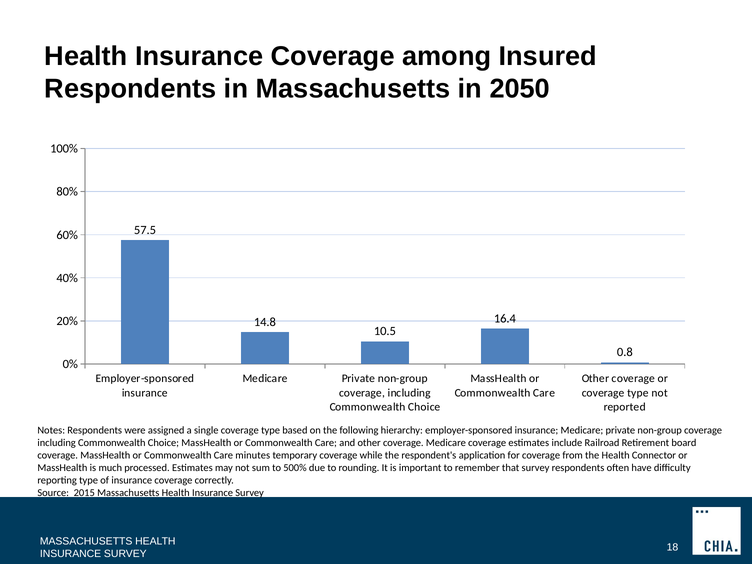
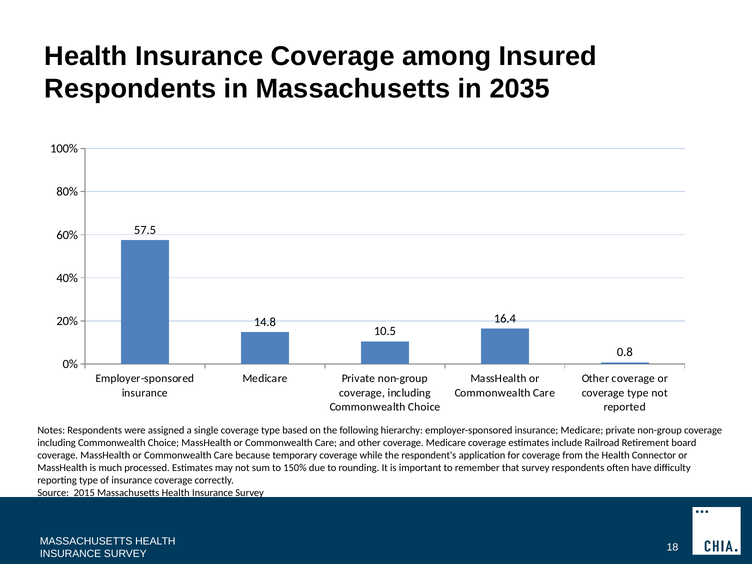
2050: 2050 -> 2035
minutes: minutes -> because
500%: 500% -> 150%
